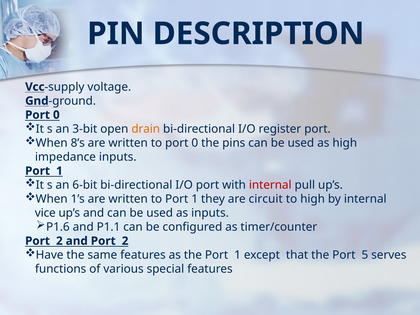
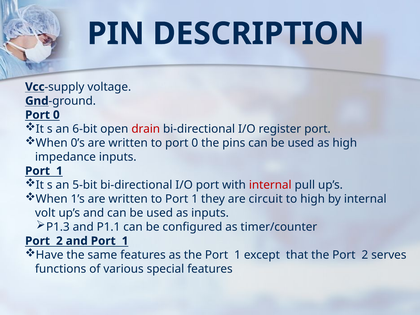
3-bit: 3-bit -> 6-bit
drain colour: orange -> red
8’s: 8’s -> 0’s
6-bit: 6-bit -> 5-bit
vice: vice -> volt
P1.6: P1.6 -> P1.3
and Port 2: 2 -> 1
the Port 5: 5 -> 2
